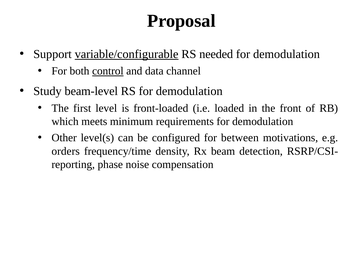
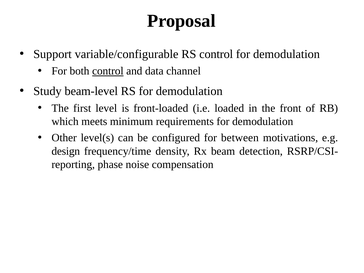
variable/configurable underline: present -> none
RS needed: needed -> control
orders: orders -> design
